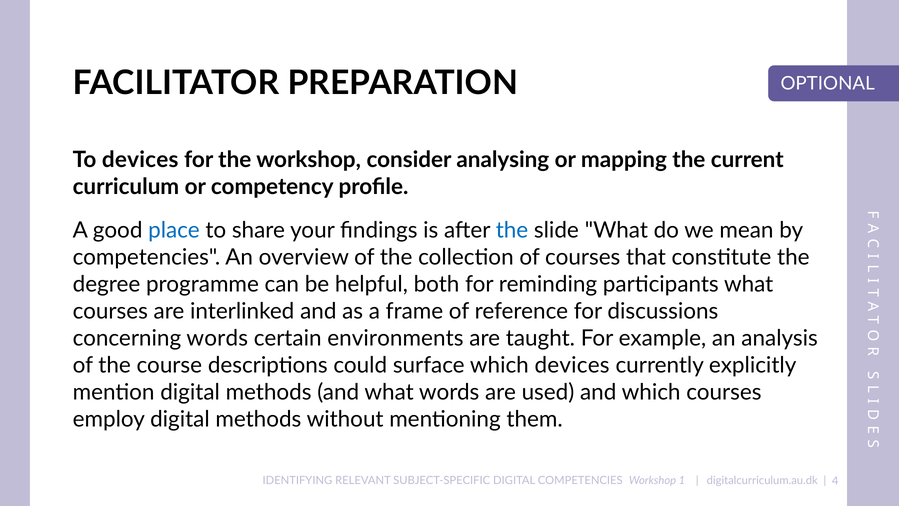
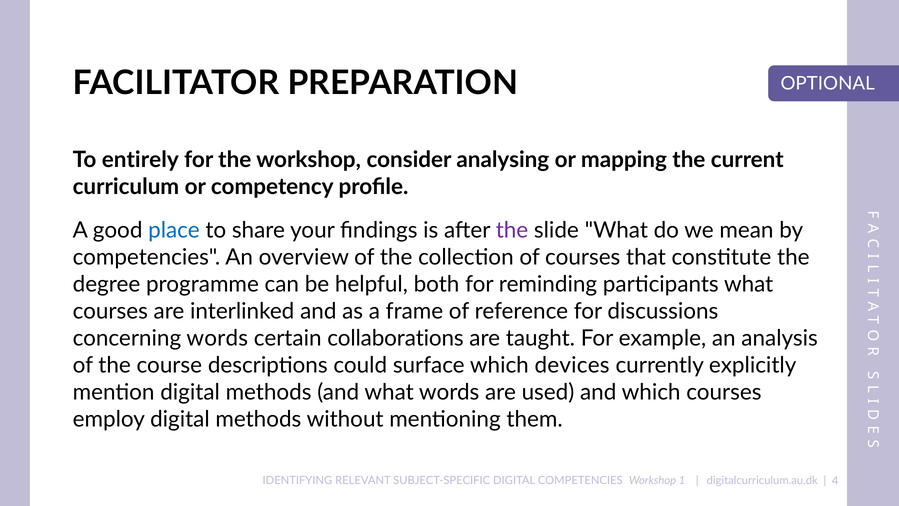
devices at (140, 160): devices -> entirely
the at (512, 230) colour: blue -> purple
environments: environments -> collaborations
